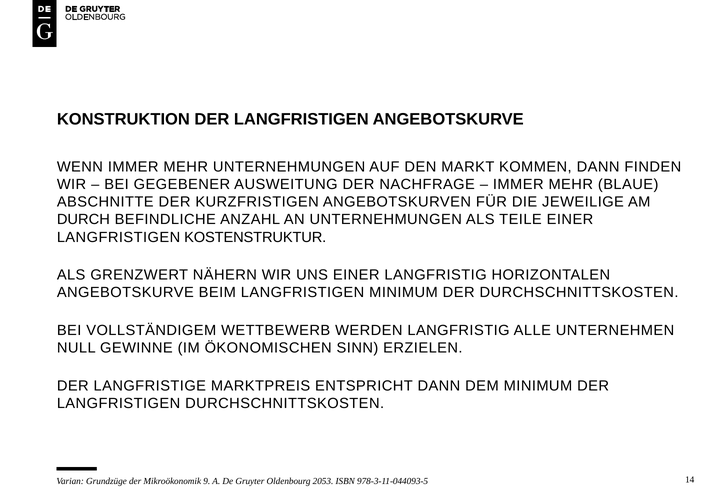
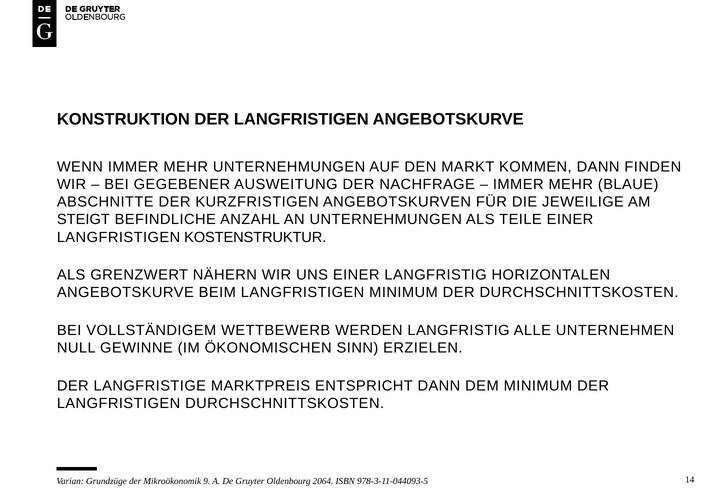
DURCH: DURCH -> STEIGT
2053: 2053 -> 2064
